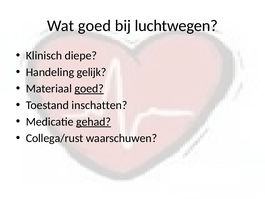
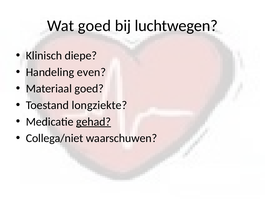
gelijk: gelijk -> even
goed at (89, 89) underline: present -> none
inschatten: inschatten -> longziekte
Collega/rust: Collega/rust -> Collega/niet
